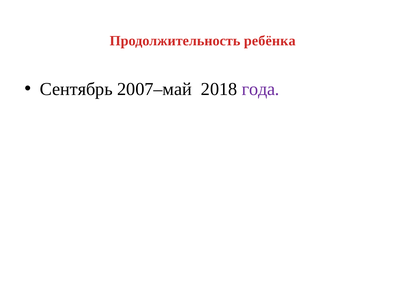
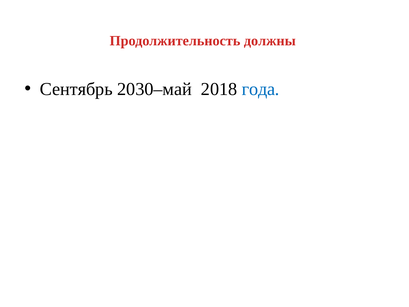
ребёнка: ребёнка -> должны
2007–май: 2007–май -> 2030–май
года colour: purple -> blue
